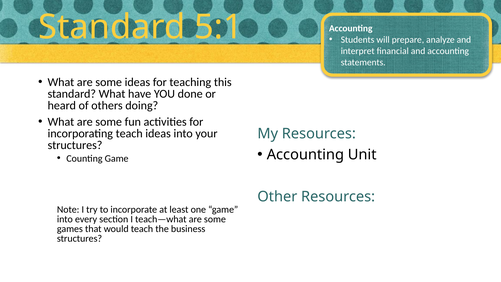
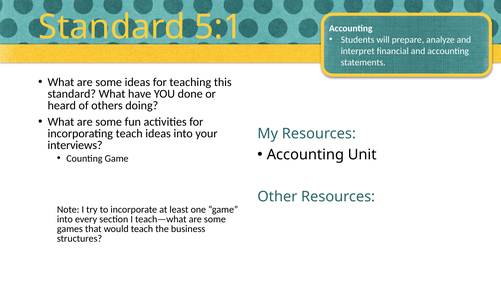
structures at (75, 145): structures -> interviews
